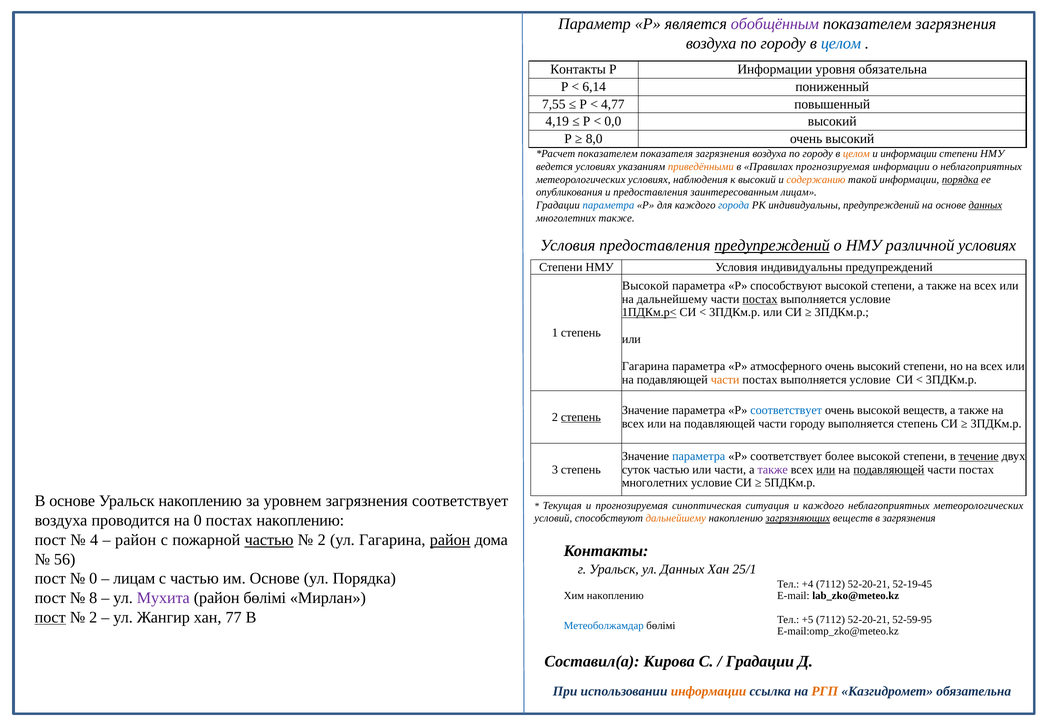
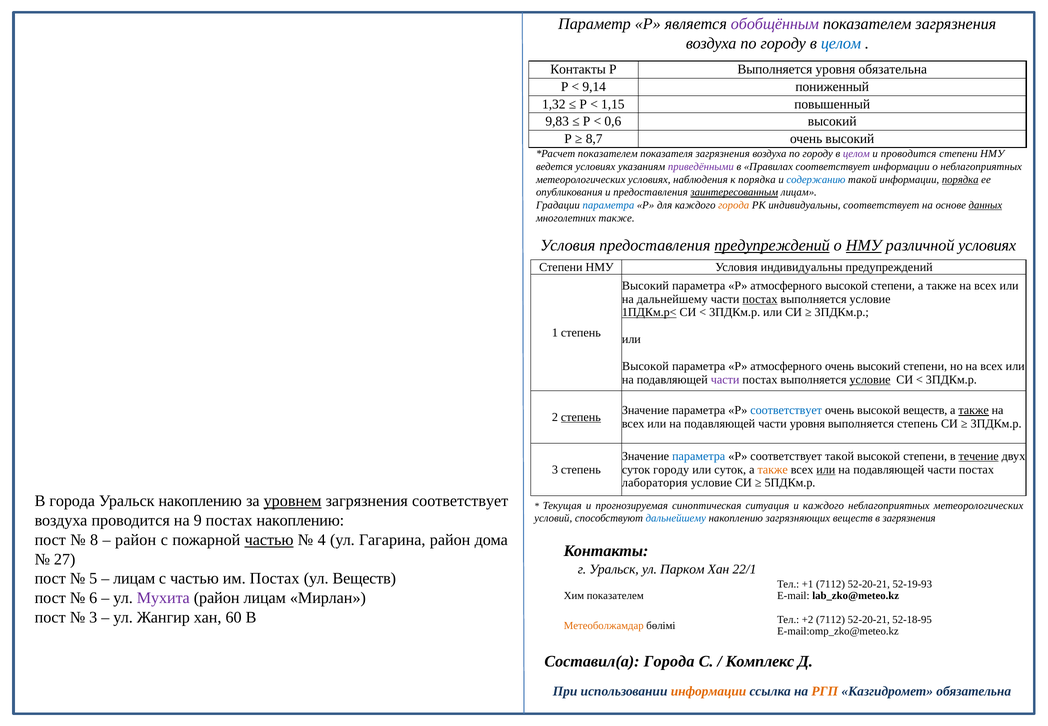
Р Информации: Информации -> Выполняется
6,14: 6,14 -> 9,14
7,55: 7,55 -> 1,32
4,77: 4,77 -> 1,15
4,19: 4,19 -> 9,83
0,0: 0,0 -> 0,6
8,0: 8,0 -> 8,7
целом at (856, 154) colour: orange -> purple
и информации: информации -> проводится
приведёнными colour: orange -> purple
Правилах прогнозируемая: прогнозируемая -> соответствует
к высокий: высокий -> порядка
содержанию colour: orange -> blue
заинтересованным underline: none -> present
города at (734, 205) colour: blue -> orange
РК индивидуальны предупреждений: предупреждений -> соответствует
НМУ at (864, 245) underline: none -> present
Высокой at (645, 285): Высокой -> Высокий
способствуют at (786, 285): способствуют -> атмосферного
Гагарина at (646, 366): Гагарина -> Высокой
части at (725, 379) colour: orange -> purple
условие at (870, 379) underline: none -> present
также at (974, 410) underline: none -> present
части городу: городу -> уровня
соответствует более: более -> такой
суток частью: частью -> городу
или части: части -> суток
также at (773, 469) colour: purple -> orange
подавляющей at (889, 469) underline: present -> none
многолетних at (655, 483): многолетних -> лаборатория
В основе: основе -> города
уровнем underline: none -> present
на 0: 0 -> 9
дальнейшему at (676, 518) colour: orange -> blue
загрязняющих underline: present -> none
4: 4 -> 8
2 at (322, 540): 2 -> 4
район at (450, 540) underline: present -> none
56: 56 -> 27
ул Данных: Данных -> Парком
25/1: 25/1 -> 22/1
0 at (93, 578): 0 -> 5
им Основе: Основе -> Постах
ул Порядка: Порядка -> Веществ
+4: +4 -> +1
52-19-45: 52-19-45 -> 52-19-93
8: 8 -> 6
район бөлімі: бөлімі -> лицам
Хим накоплению: накоплению -> показателем
пост at (50, 617) underline: present -> none
2 at (93, 617): 2 -> 3
77: 77 -> 60
+5: +5 -> +2
52-59-95: 52-59-95 -> 52-18-95
Метеоболжамдар colour: blue -> orange
Составил(а Кирова: Кирова -> Города
Градации at (760, 661): Градации -> Комплекс
